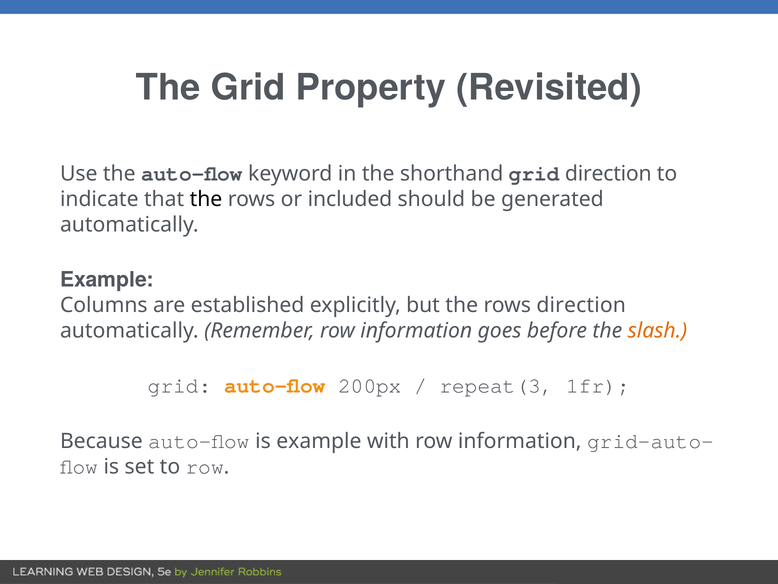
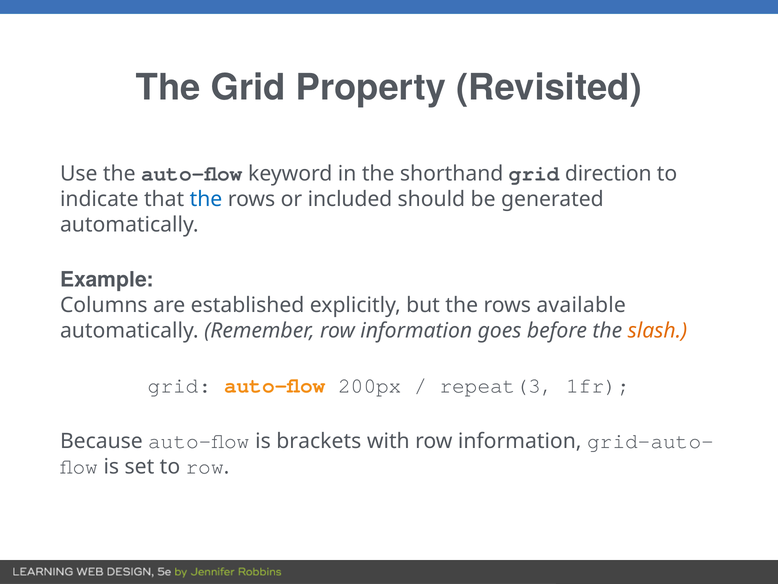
the at (206, 199) colour: black -> blue
rows direction: direction -> available
is example: example -> brackets
